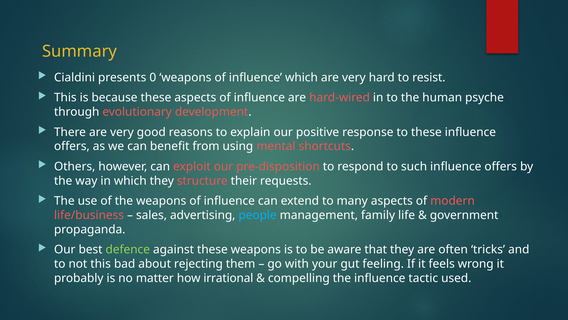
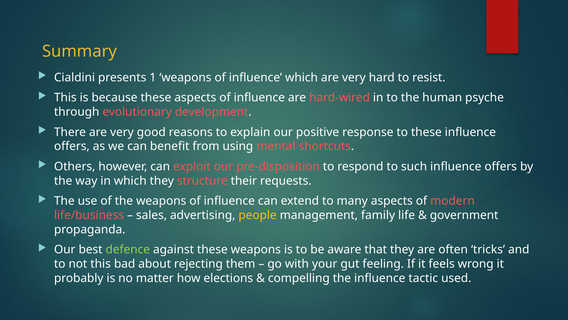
0: 0 -> 1
people colour: light blue -> yellow
irrational: irrational -> elections
